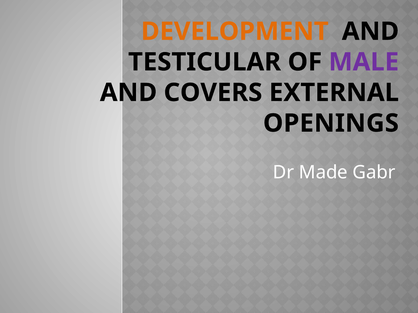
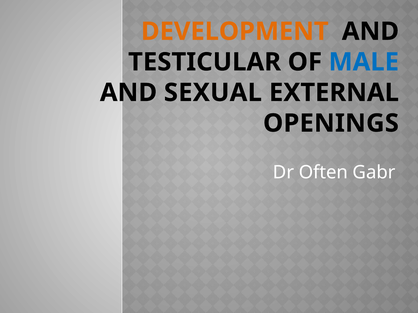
MALE colour: purple -> blue
COVERS: COVERS -> SEXUAL
Made: Made -> Often
